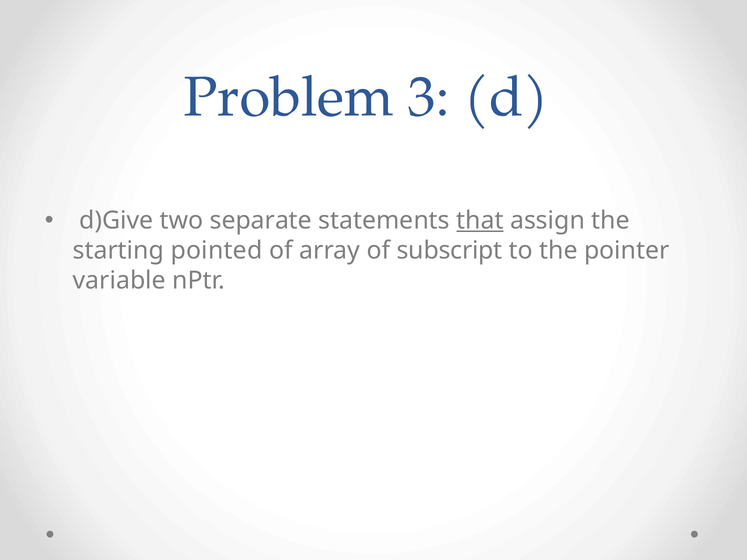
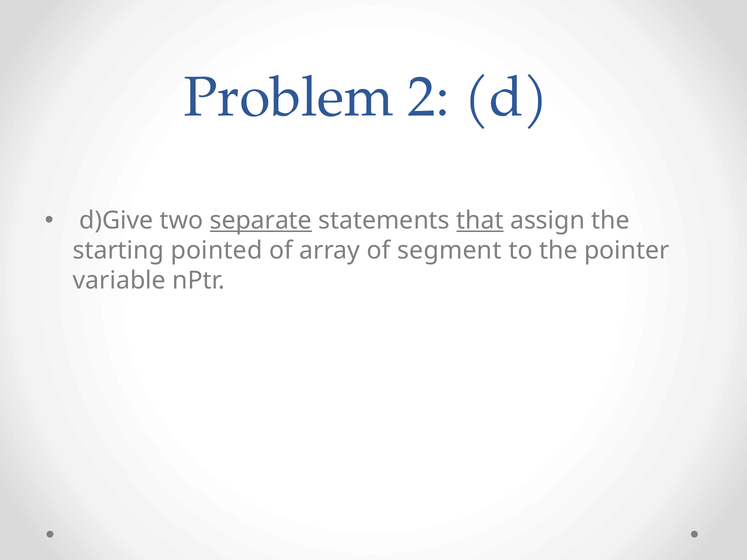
3: 3 -> 2
separate underline: none -> present
subscript: subscript -> segment
